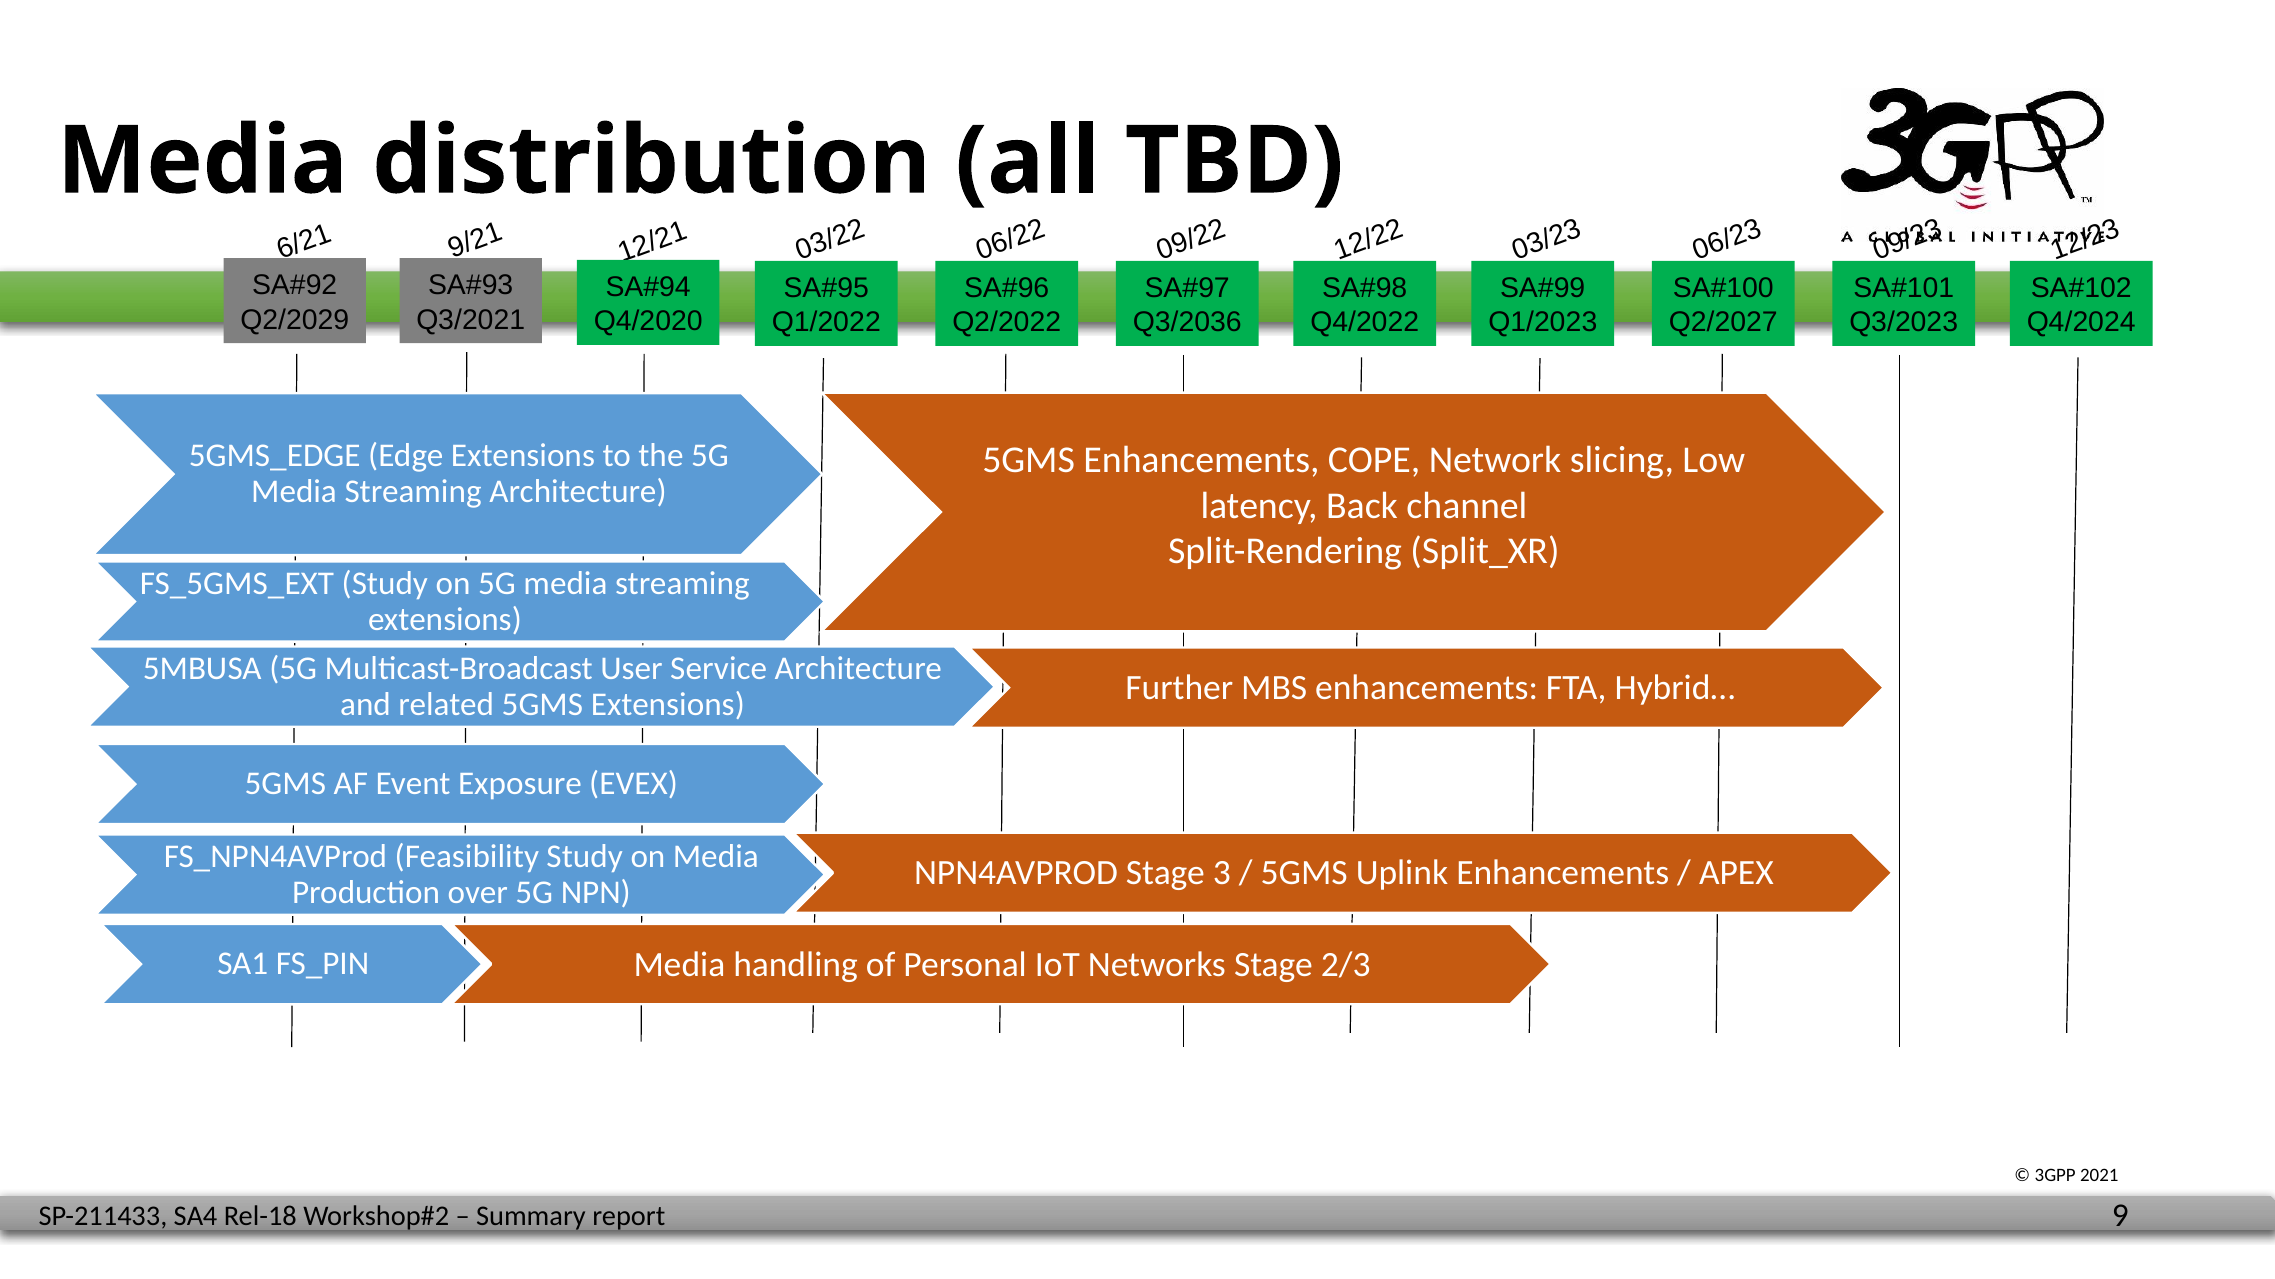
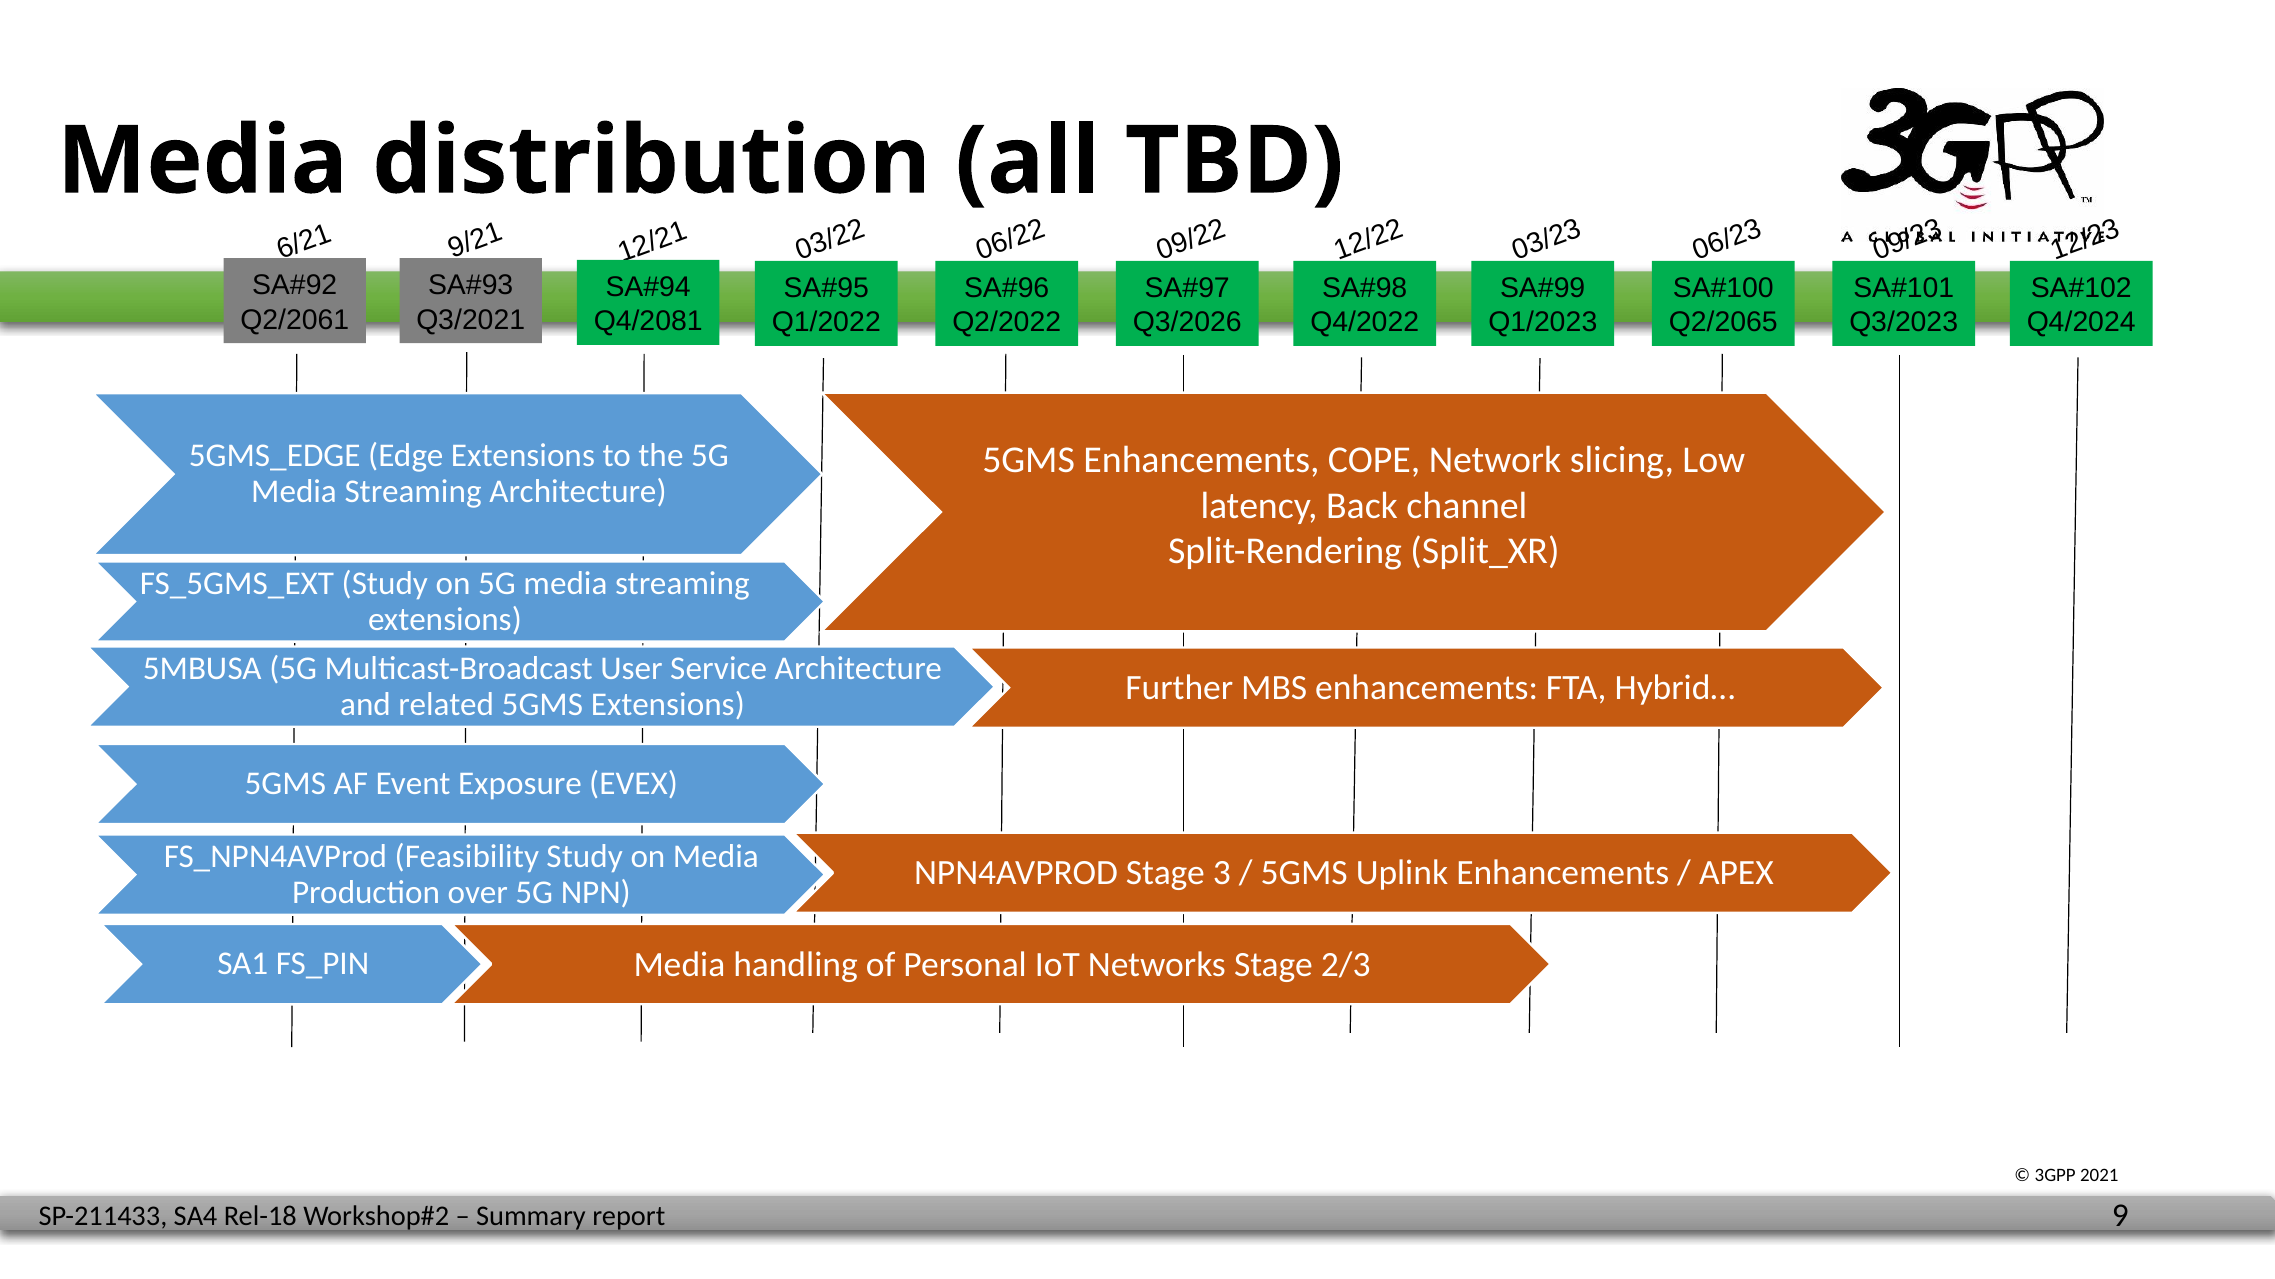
Q2/2029: Q2/2029 -> Q2/2061
Q4/2020: Q4/2020 -> Q4/2081
Q3/2036: Q3/2036 -> Q3/2026
Q2/2027: Q2/2027 -> Q2/2065
